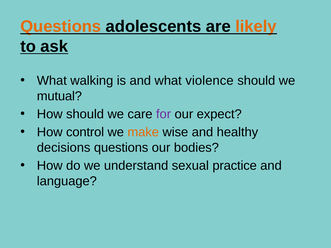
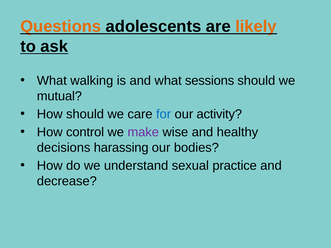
violence: violence -> sessions
for colour: purple -> blue
expect: expect -> activity
make colour: orange -> purple
decisions questions: questions -> harassing
language: language -> decrease
